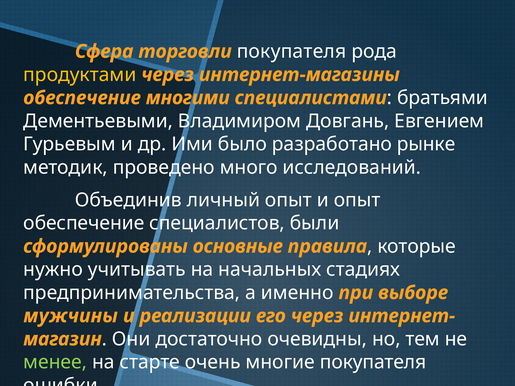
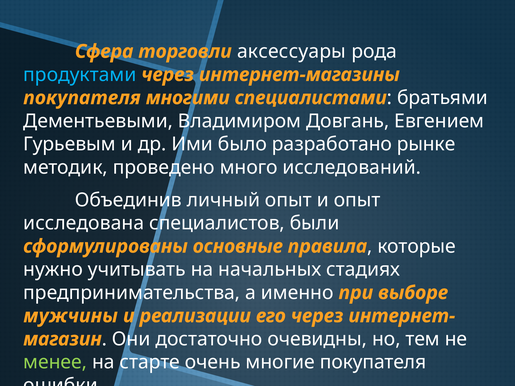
торговли покупателя: покупателя -> аксессуары
продуктами colour: yellow -> light blue
обеспечение at (82, 98): обеспечение -> покупателя
обеспечение at (84, 223): обеспечение -> исследована
